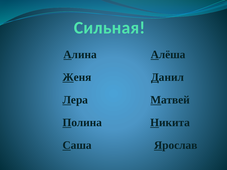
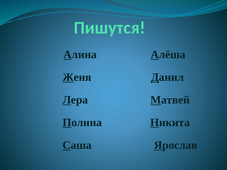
Сильная: Сильная -> Пишутся
